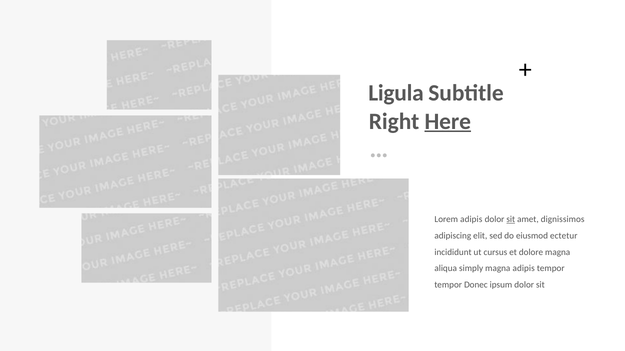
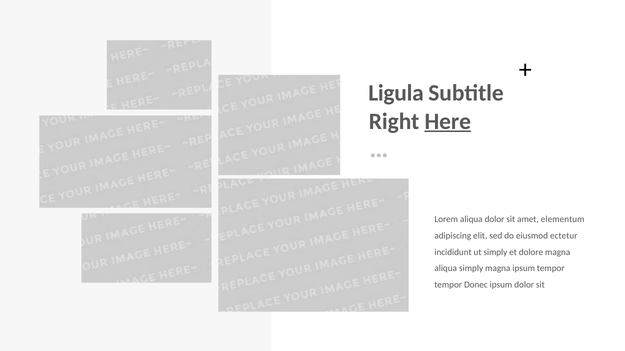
Lorem adipis: adipis -> aliqua
sit at (511, 220) underline: present -> none
dignissimos: dignissimos -> elementum
ut cursus: cursus -> simply
magna adipis: adipis -> ipsum
